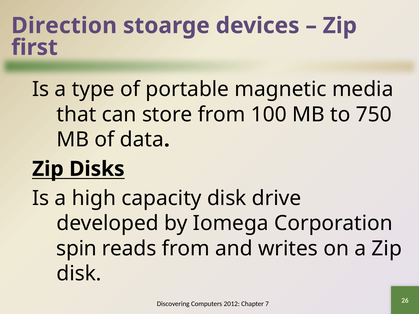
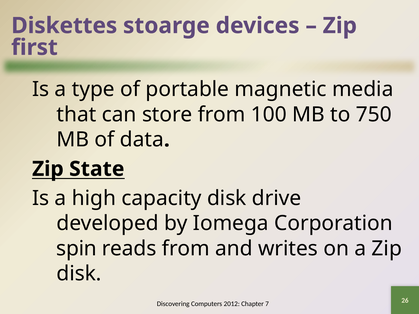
Direction: Direction -> Diskettes
Disks: Disks -> State
